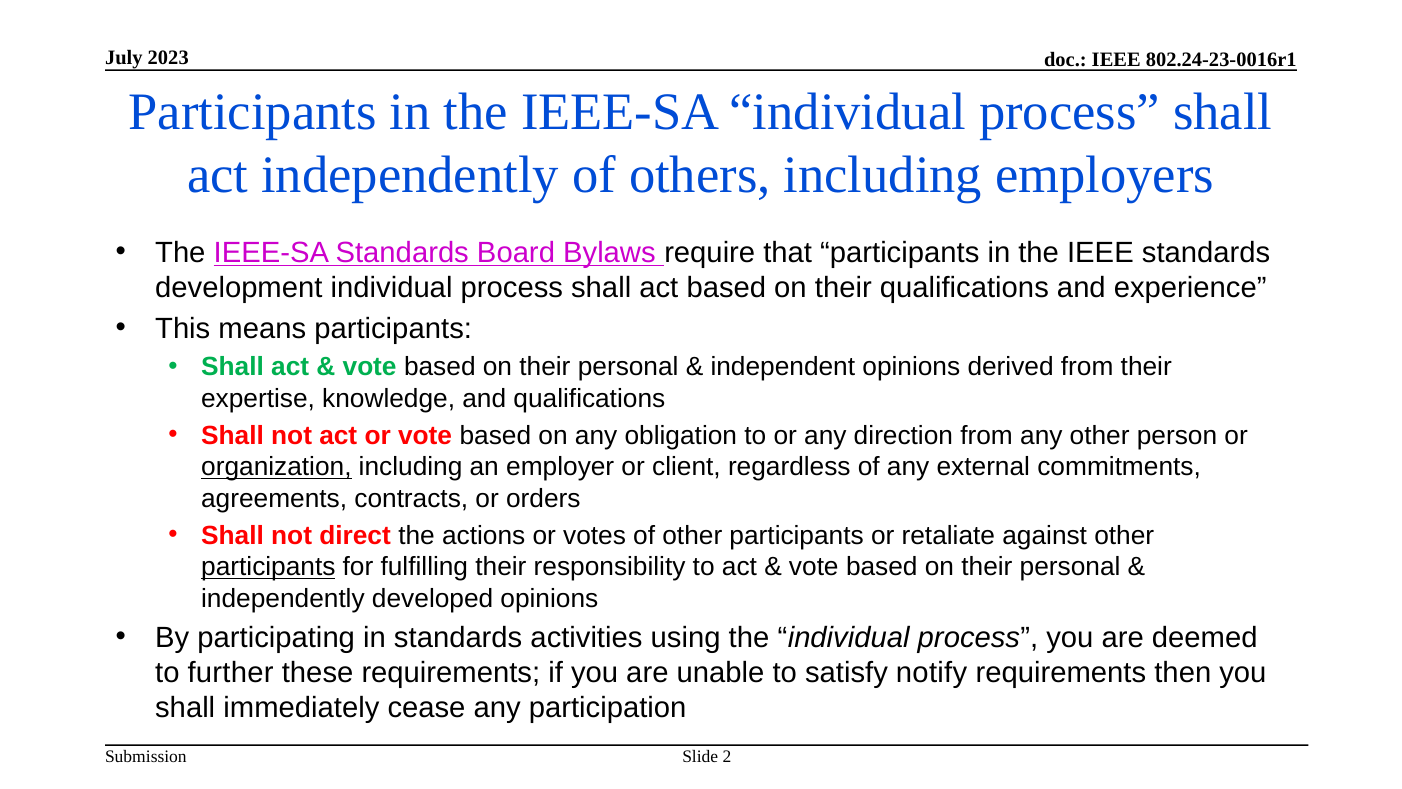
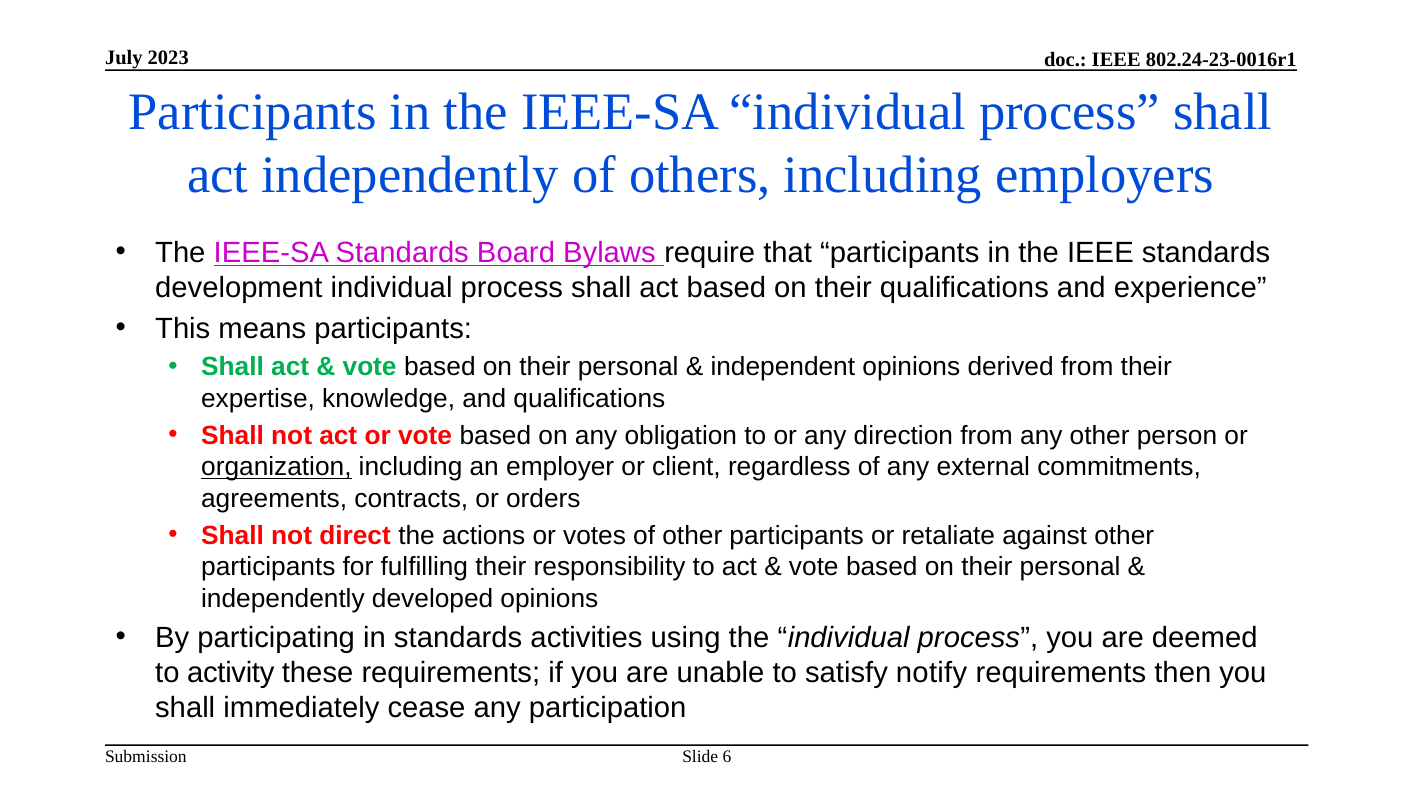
participants at (268, 567) underline: present -> none
further: further -> activity
2: 2 -> 6
